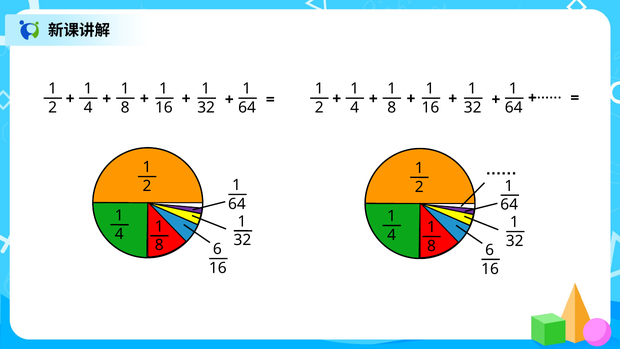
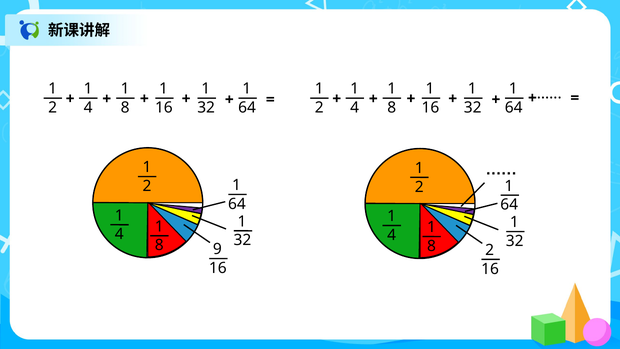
6 at (217, 249): 6 -> 9
6 at (490, 250): 6 -> 2
